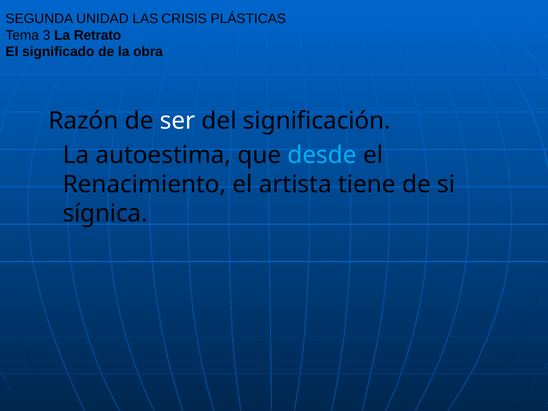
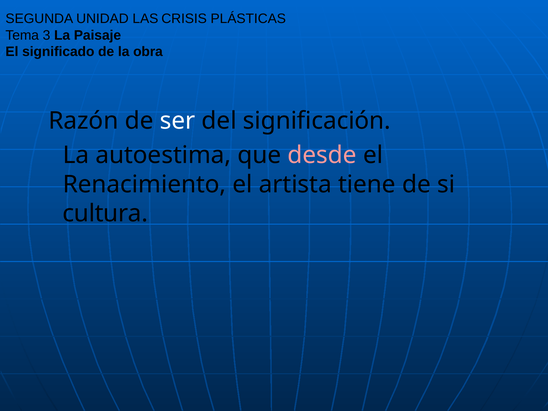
Retrato: Retrato -> Paisaje
desde colour: light blue -> pink
sígnica: sígnica -> cultura
